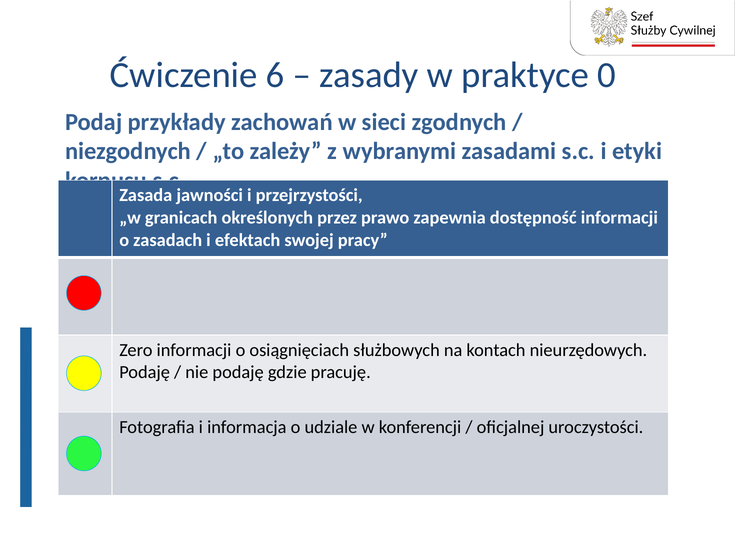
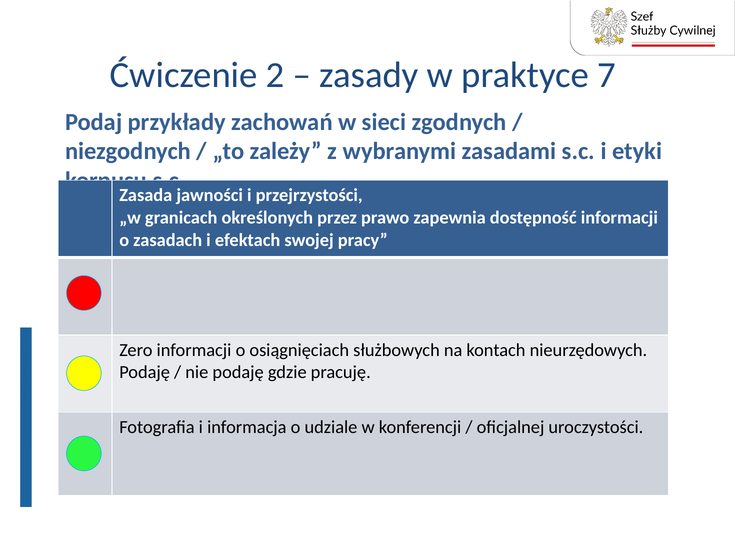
6: 6 -> 2
0: 0 -> 7
